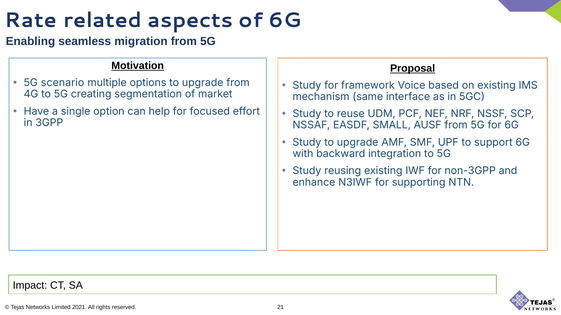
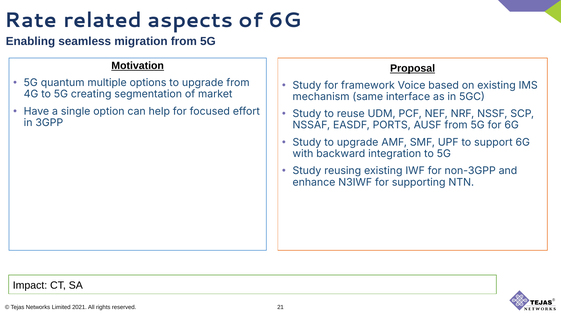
scenario: scenario -> quantum
SMALL: SMALL -> PORTS
